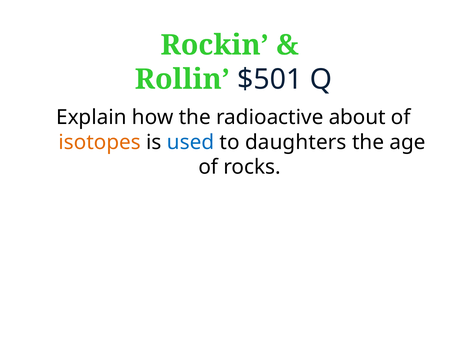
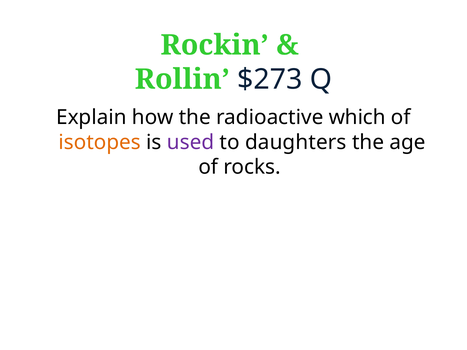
$501: $501 -> $273
about: about -> which
used colour: blue -> purple
